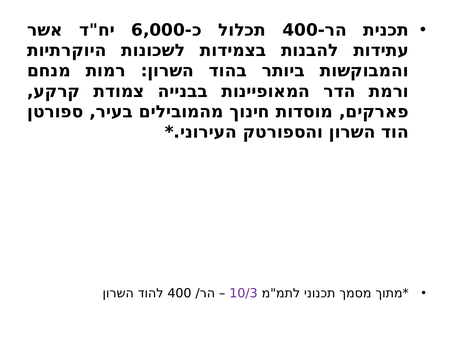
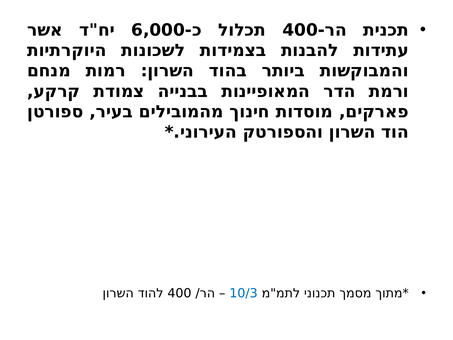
10/3 colour: purple -> blue
